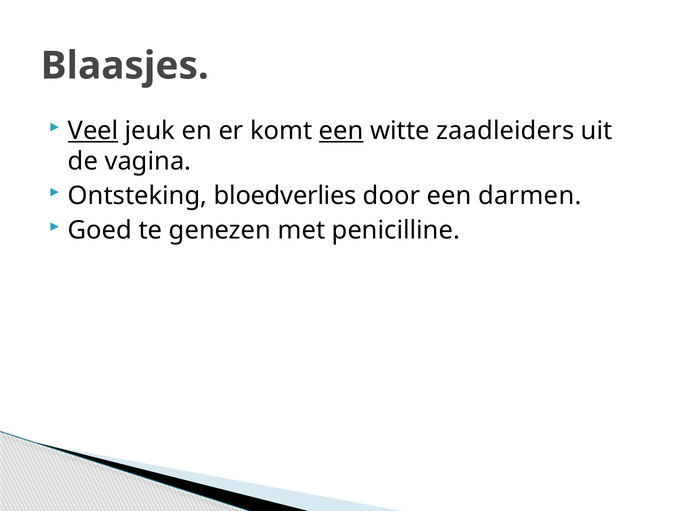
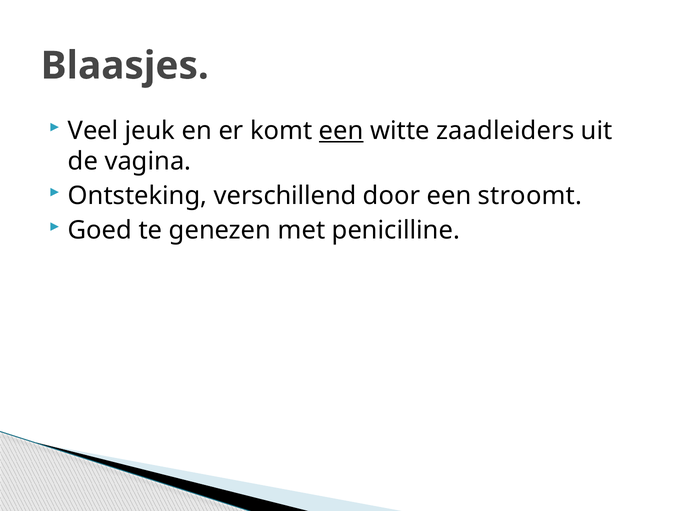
Veel underline: present -> none
bloedverlies: bloedverlies -> verschillend
darmen: darmen -> stroomt
